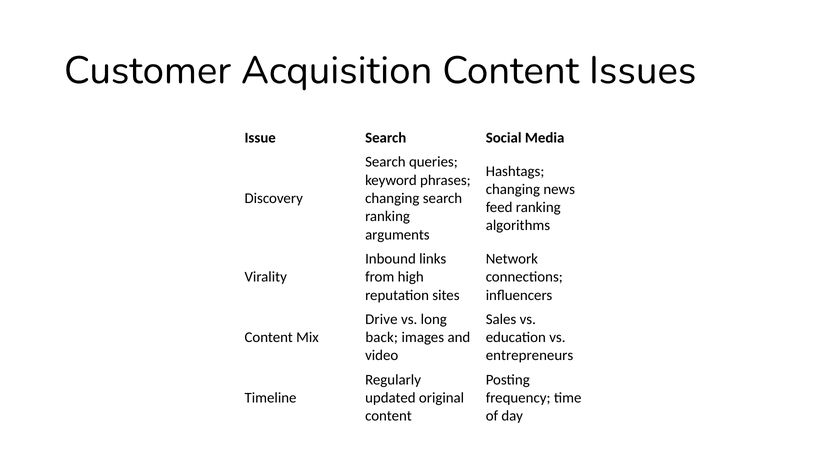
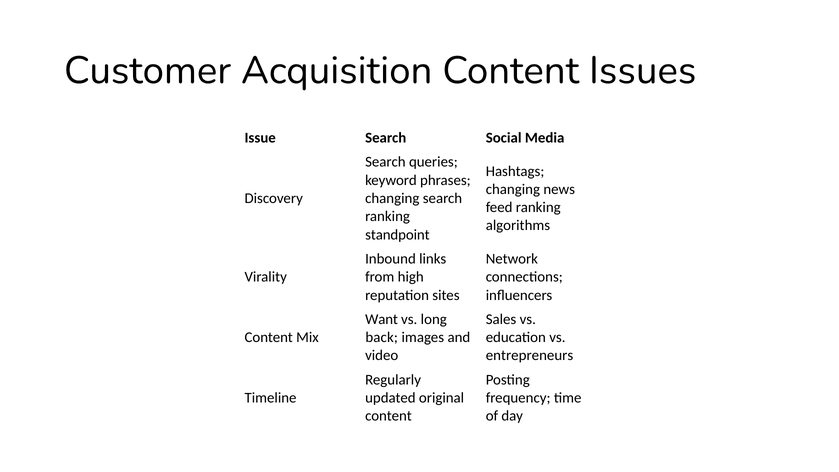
arguments: arguments -> standpoint
Drive: Drive -> Want
